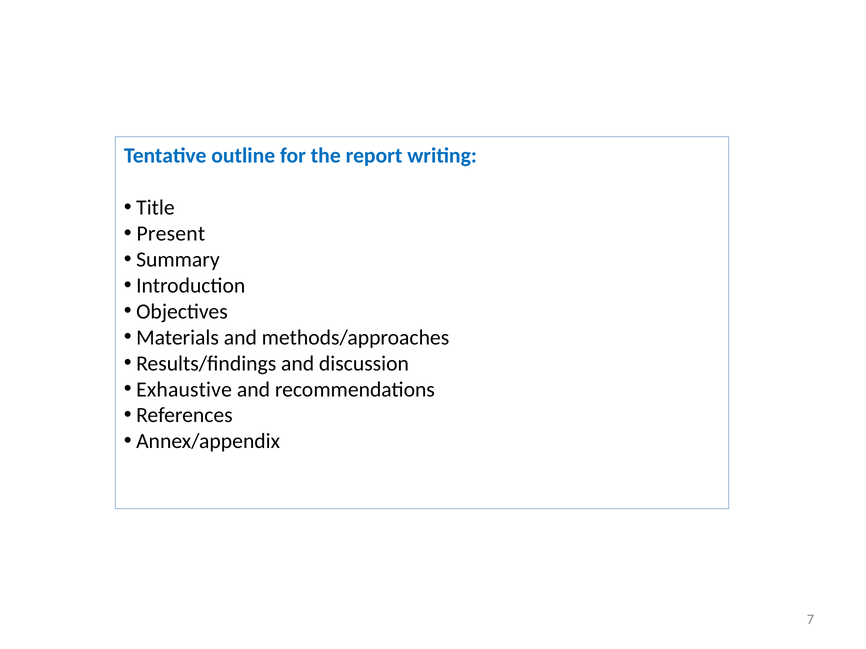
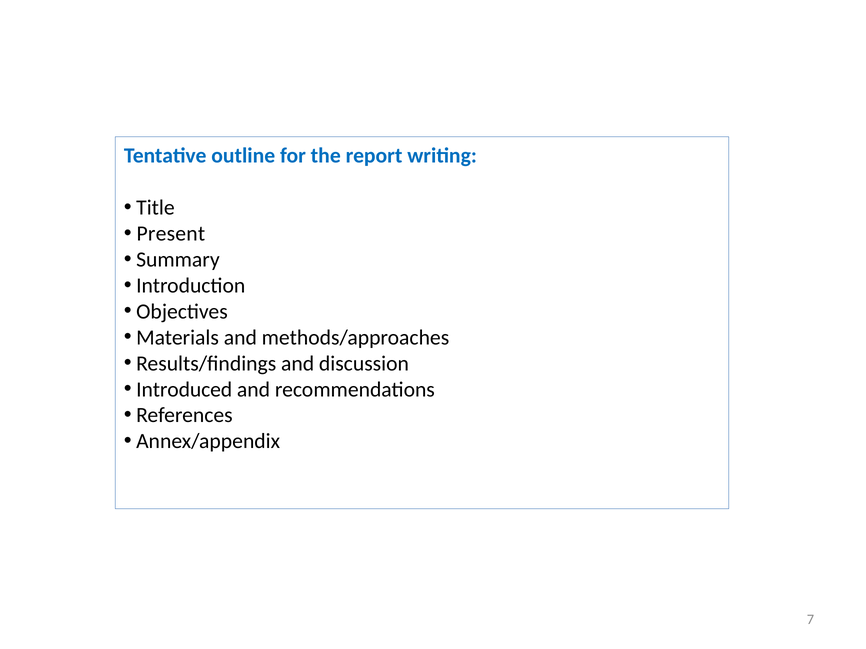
Exhaustive: Exhaustive -> Introduced
